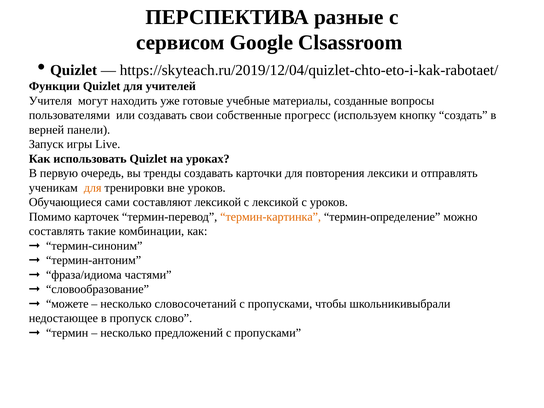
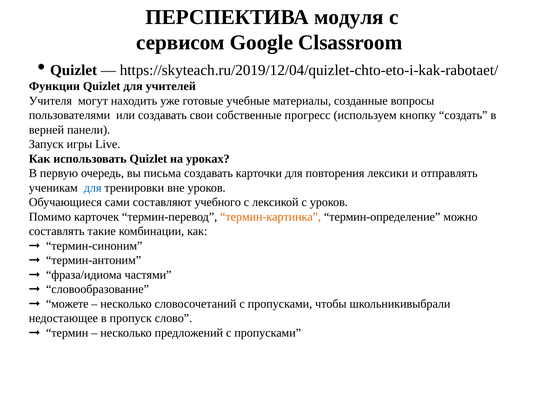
разные: разные -> модуля
тренды: тренды -> письма
для at (93, 188) colour: orange -> blue
составляют лексикой: лексикой -> учебного
